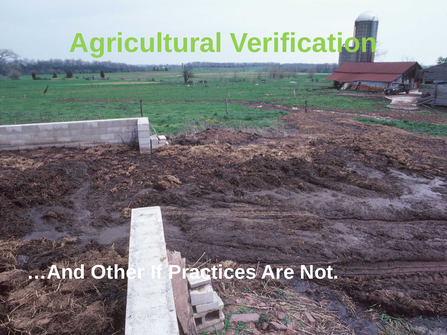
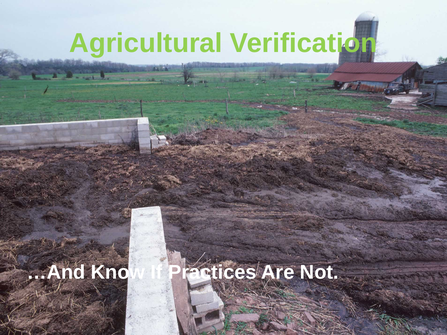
Other: Other -> Know
